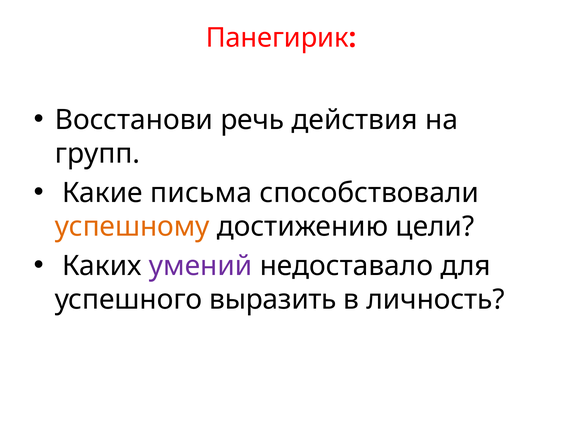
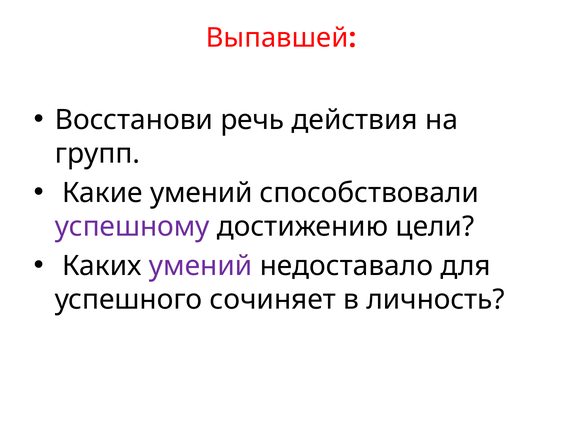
Панегирик: Панегирик -> Выпавшей
Какие письма: письма -> умений
успешному colour: orange -> purple
выразить: выразить -> сочиняет
